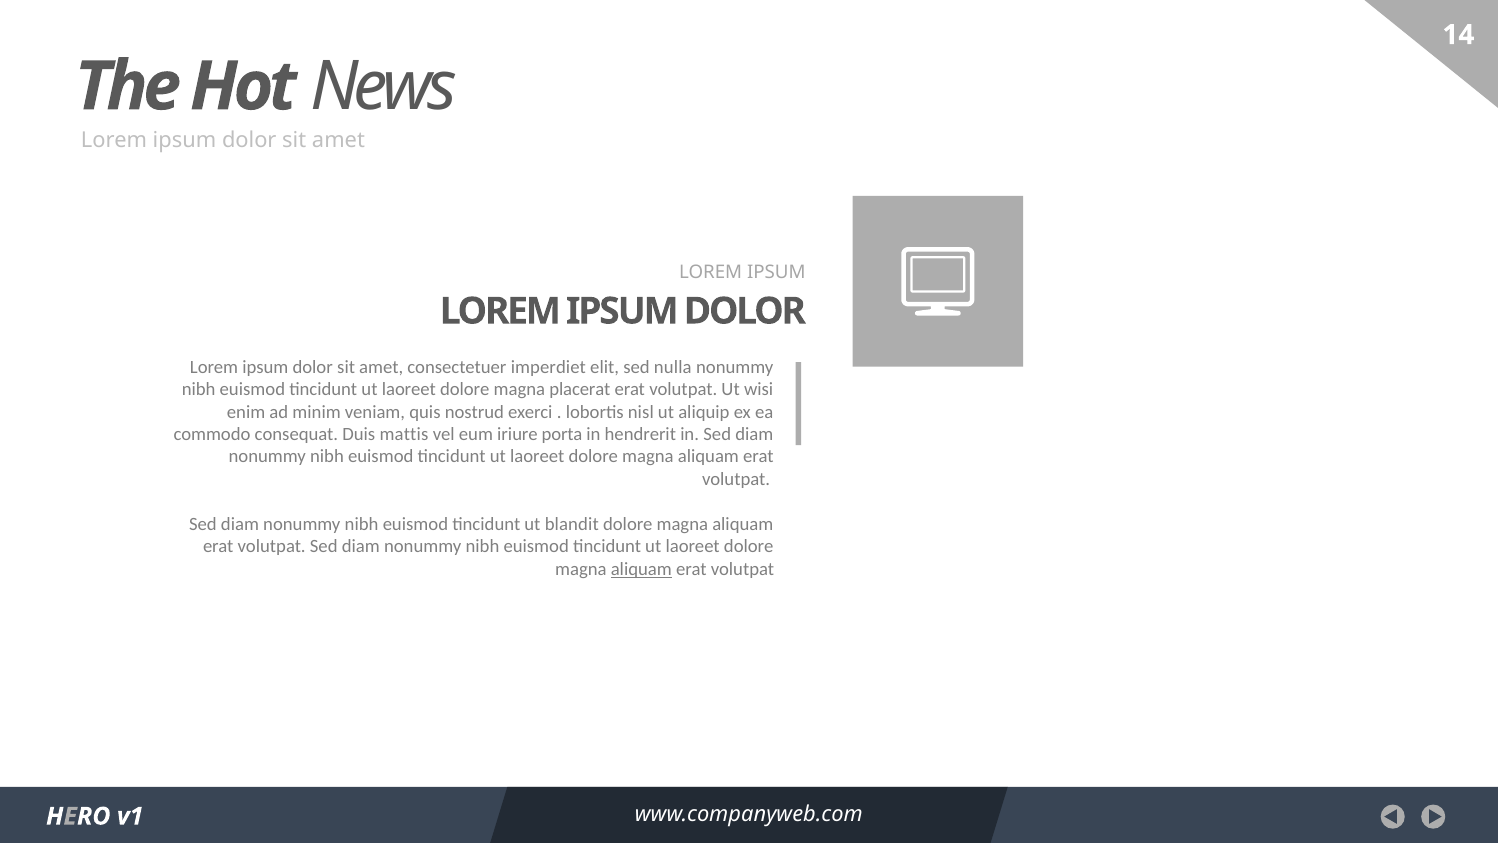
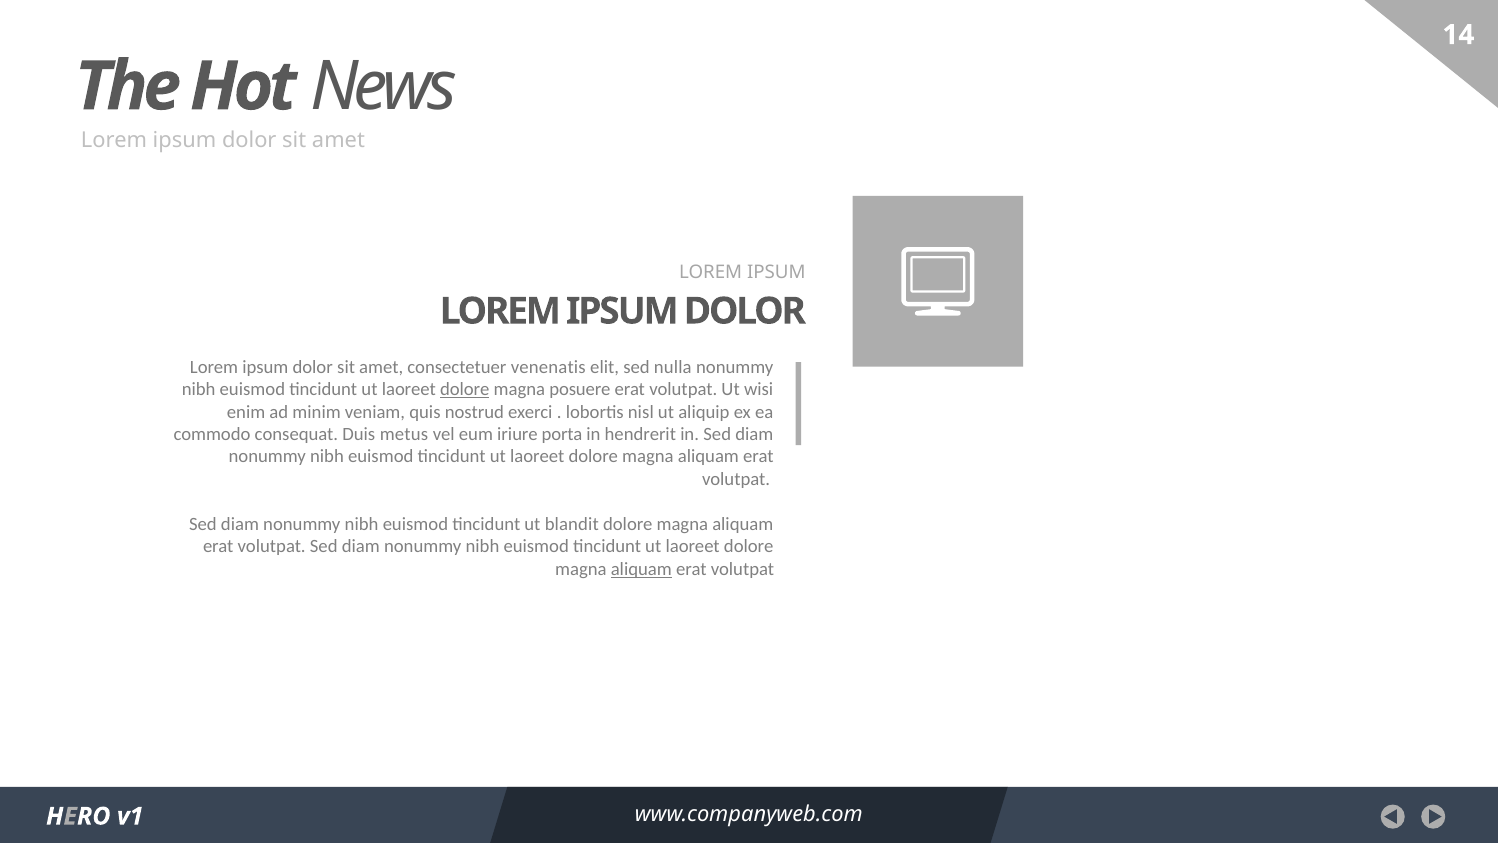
imperdiet: imperdiet -> venenatis
dolore at (465, 389) underline: none -> present
placerat: placerat -> posuere
mattis: mattis -> metus
